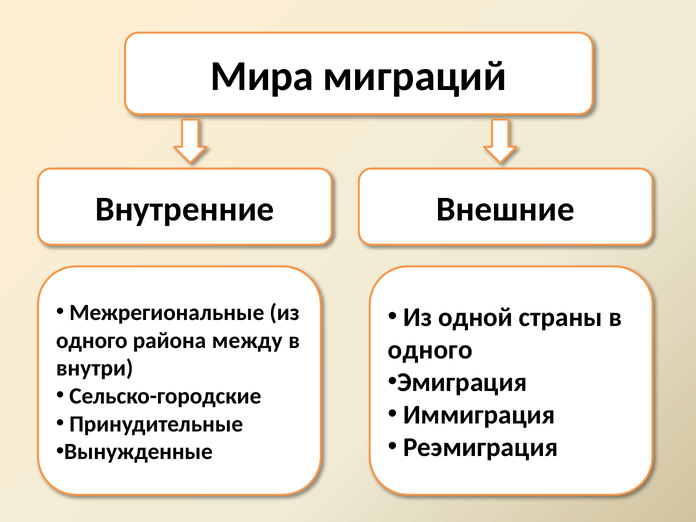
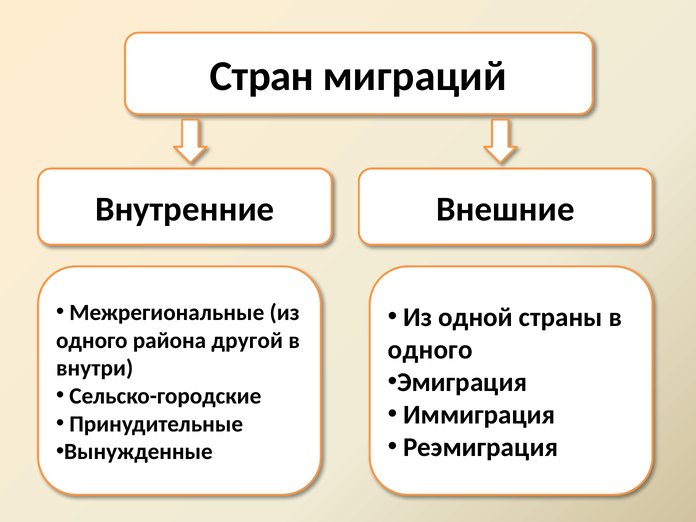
Мира: Мира -> Стран
между: между -> другой
